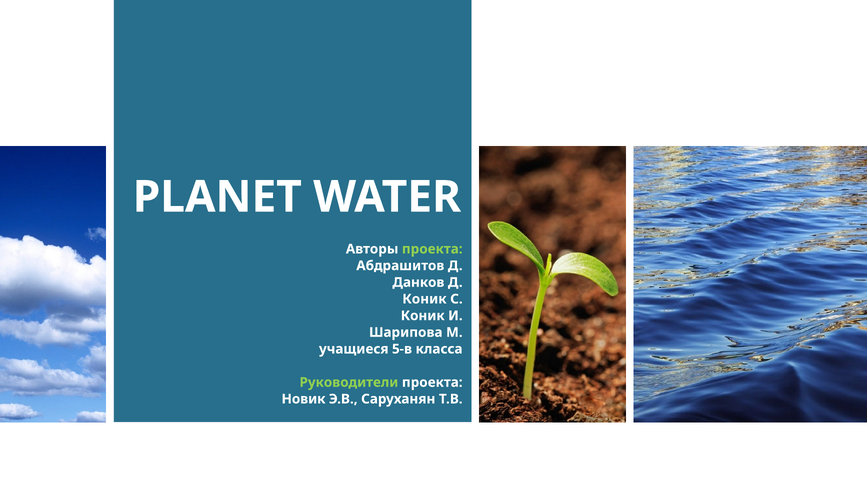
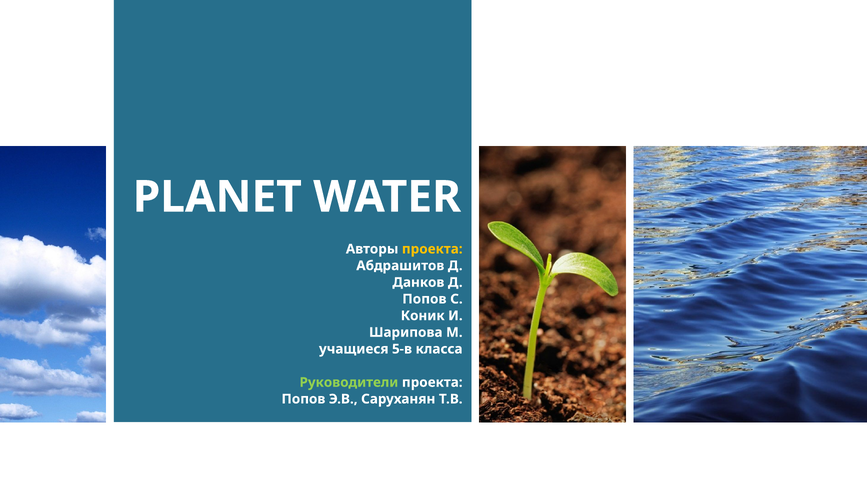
проекта at (432, 249) colour: light green -> yellow
Коник at (424, 299): Коник -> Попов
Новик at (303, 400): Новик -> Попов
